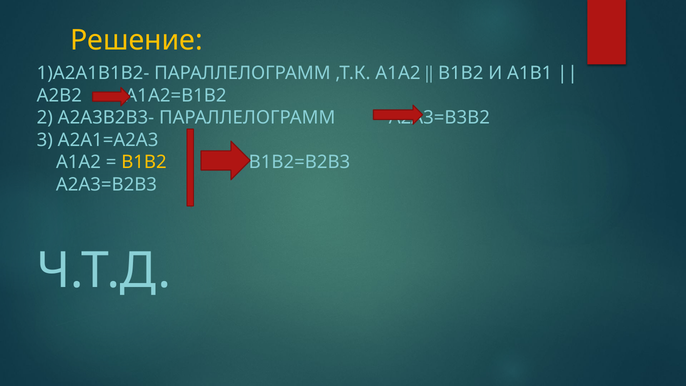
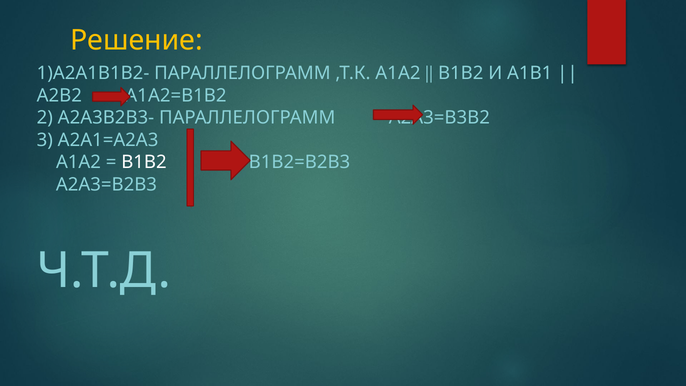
B1B2 at (144, 162) colour: yellow -> white
